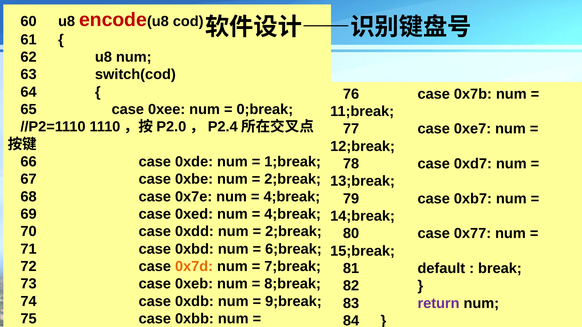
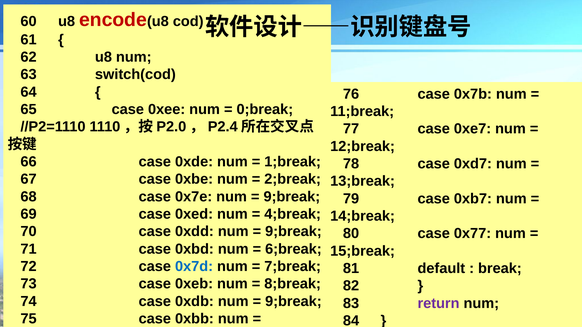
4;break at (292, 197): 4;break -> 9;break
2;break at (293, 232): 2;break -> 9;break
0x7d colour: orange -> blue
